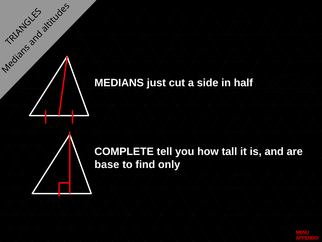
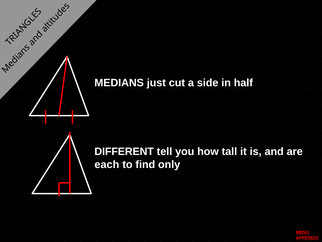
COMPLETE: COMPLETE -> DIFFERENT
base: base -> each
